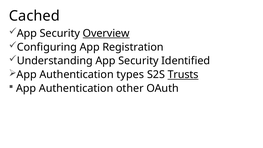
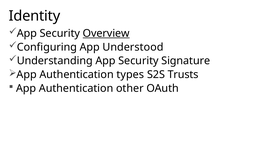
Cached: Cached -> Identity
Registration: Registration -> Understood
Identified: Identified -> Signature
Trusts underline: present -> none
